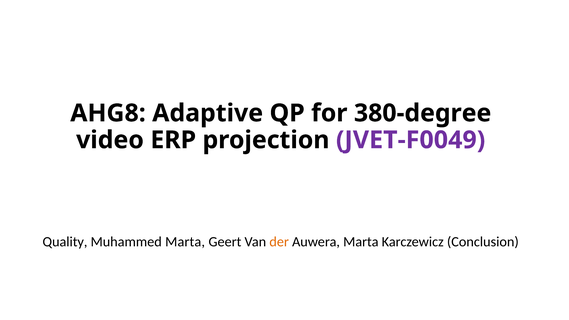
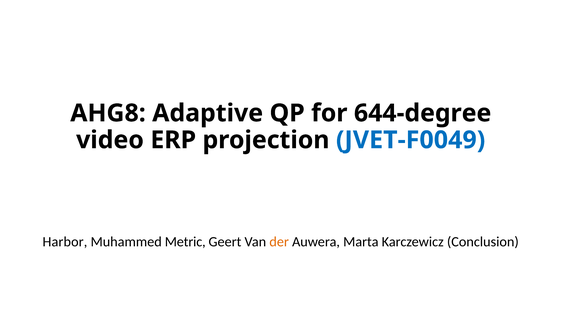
380-degree: 380-degree -> 644-degree
JVET-F0049 colour: purple -> blue
Quality: Quality -> Harbor
Muhammed Marta: Marta -> Metric
